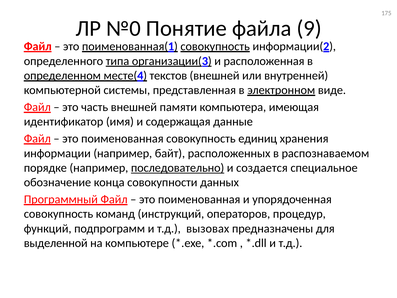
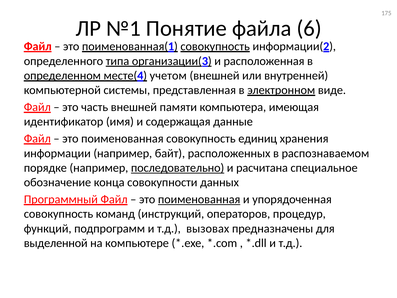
№0: №0 -> №1
9: 9 -> 6
текстов: текстов -> учетом
создается: создается -> расчитана
поименованная at (199, 199) underline: none -> present
